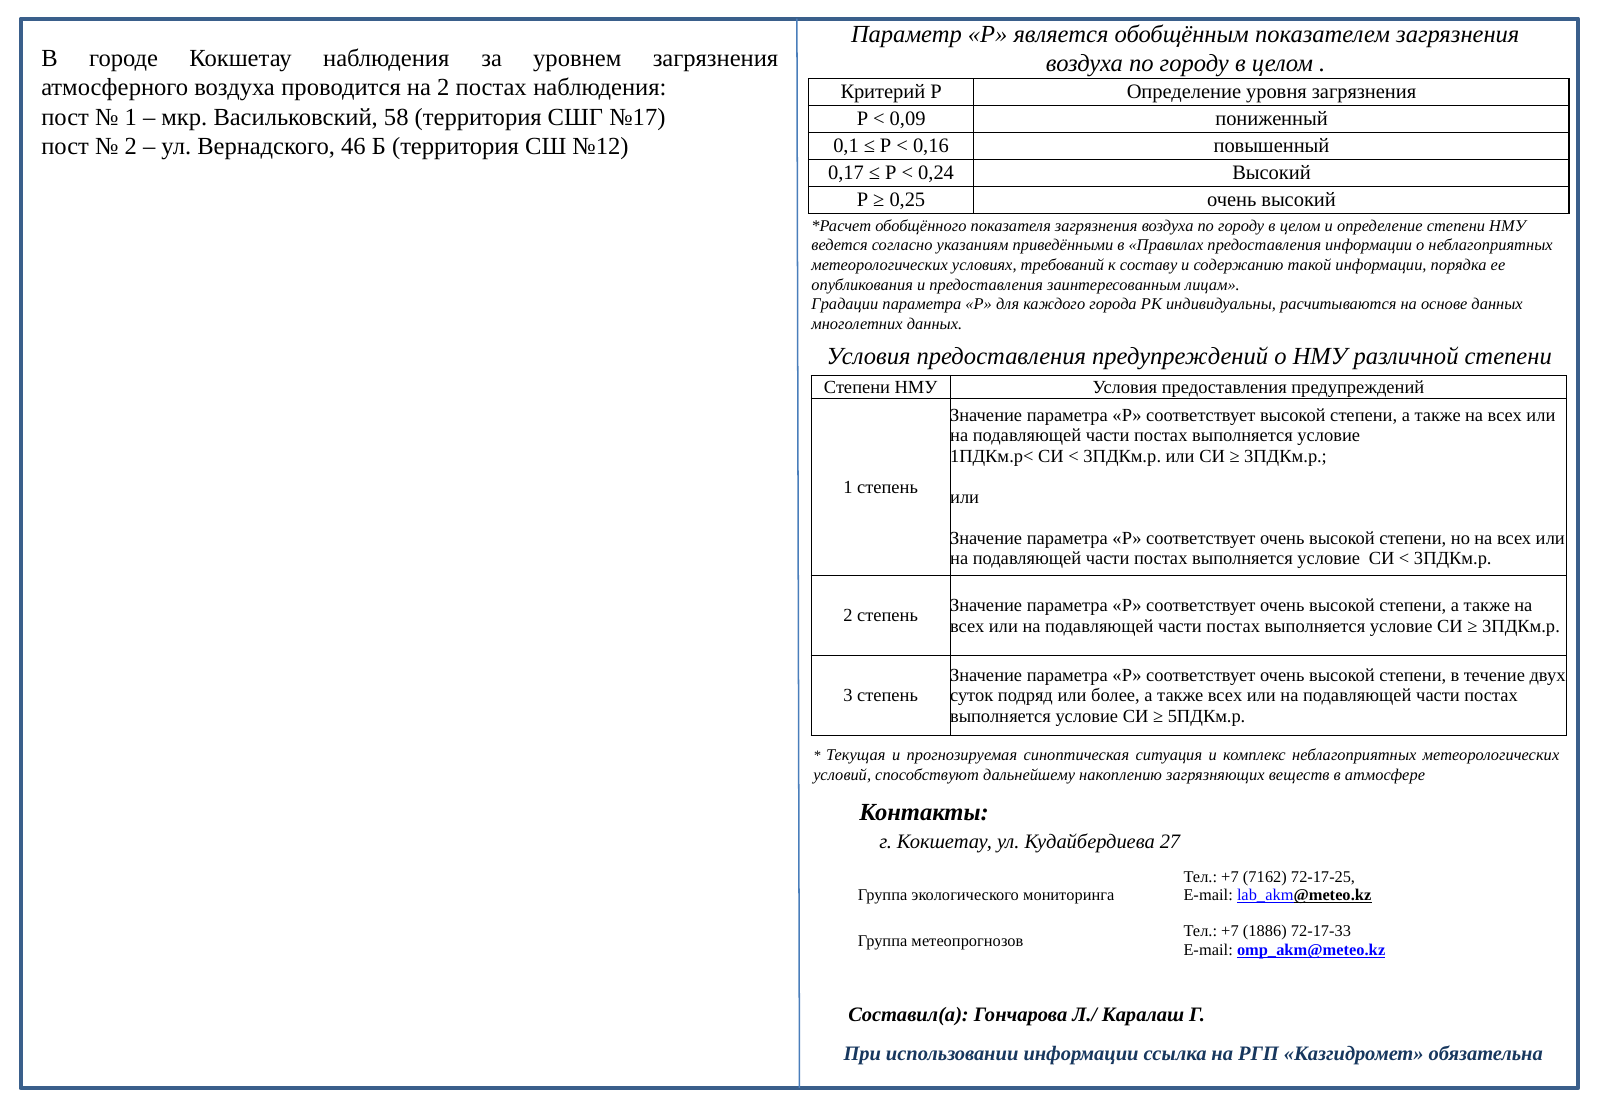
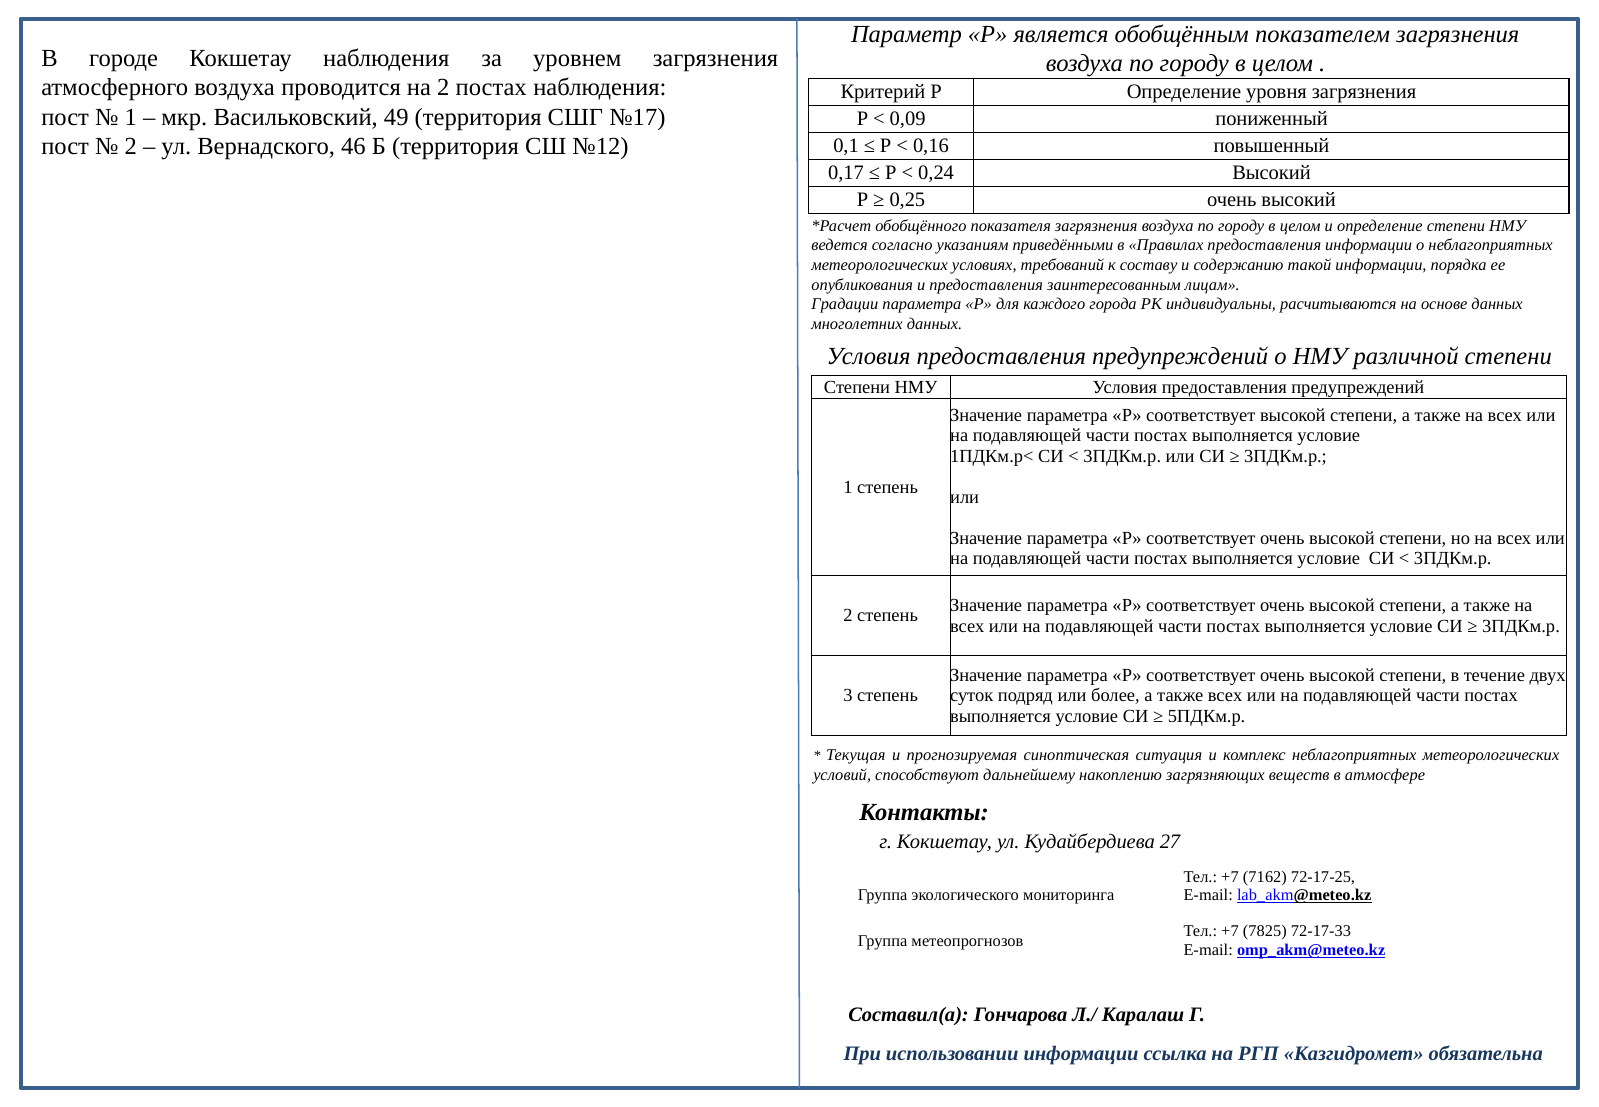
58: 58 -> 49
1886: 1886 -> 7825
